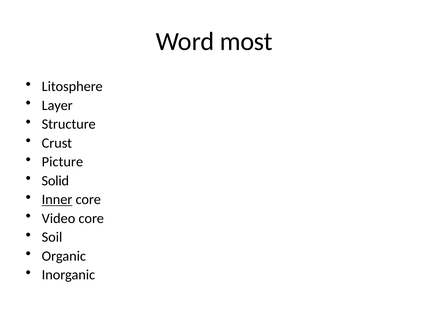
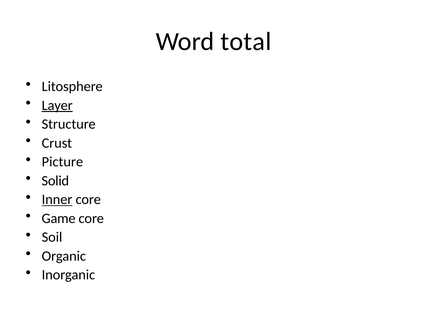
most: most -> total
Layer underline: none -> present
Video: Video -> Game
